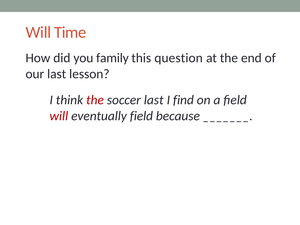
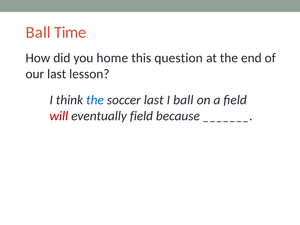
Will at (38, 32): Will -> Ball
family: family -> home
the at (95, 100) colour: red -> blue
I find: find -> ball
